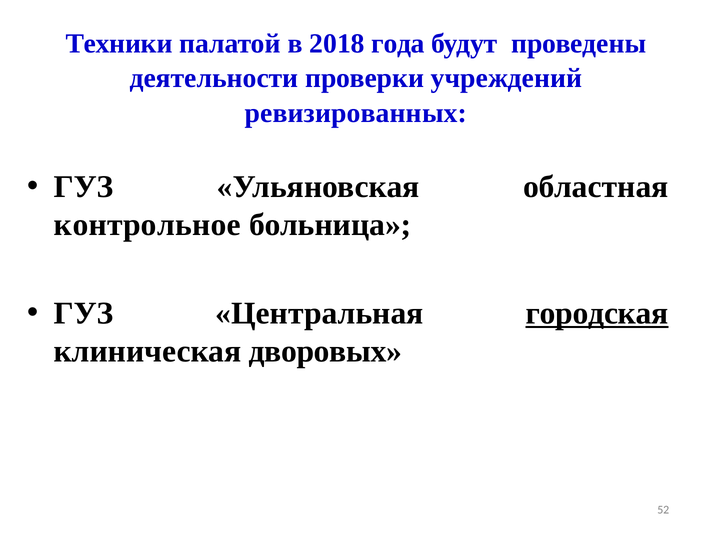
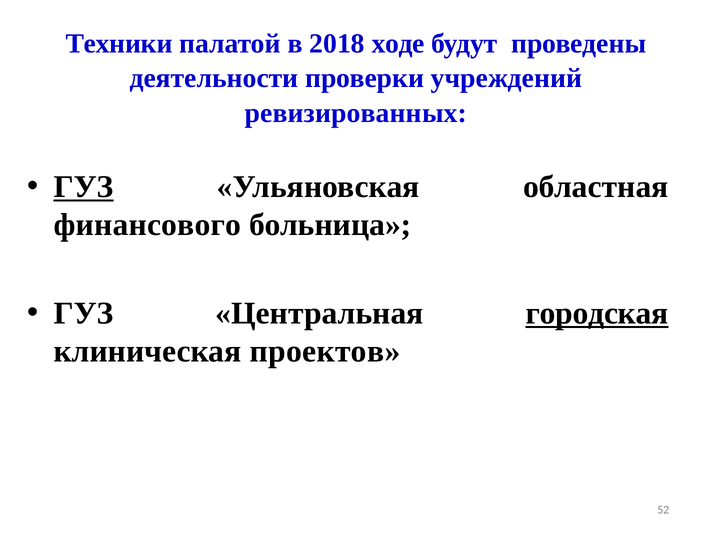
года: года -> ходе
ГУЗ at (84, 187) underline: none -> present
контрольное: контрольное -> финансового
дворовых: дворовых -> проектов
